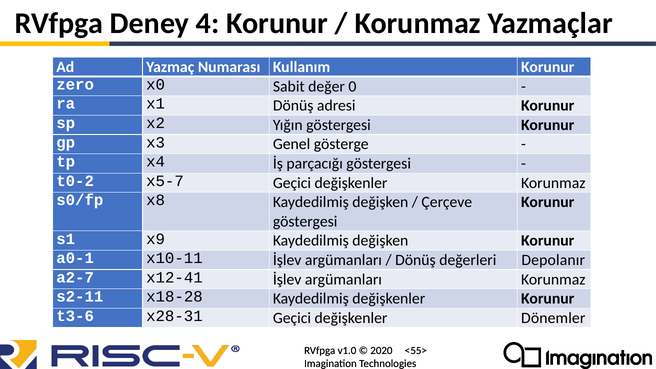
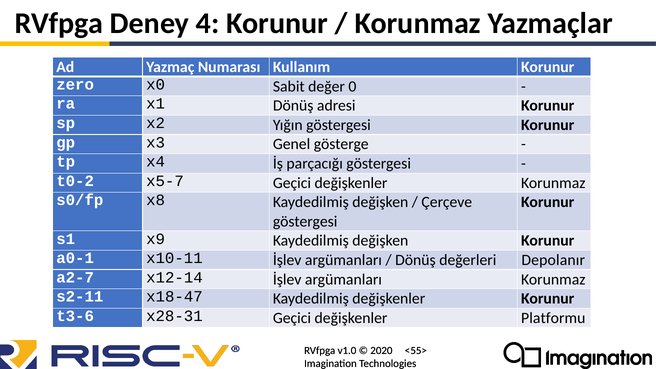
x12-41: x12-41 -> x12-14
x18-28: x18-28 -> x18-47
Dönemler: Dönemler -> Platformu
